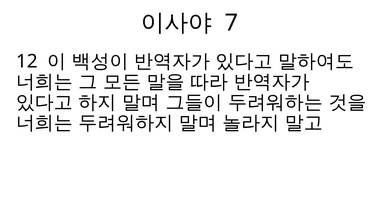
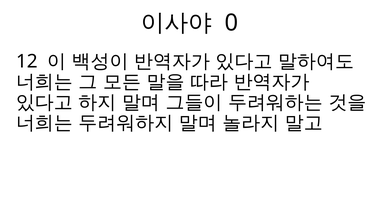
7: 7 -> 0
